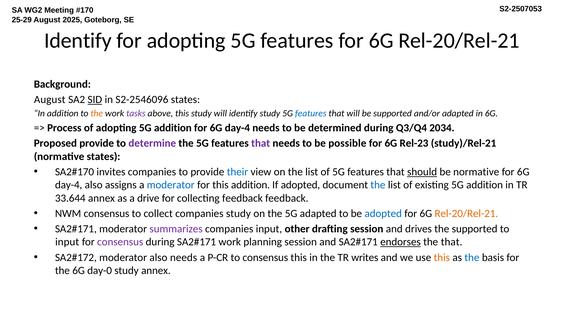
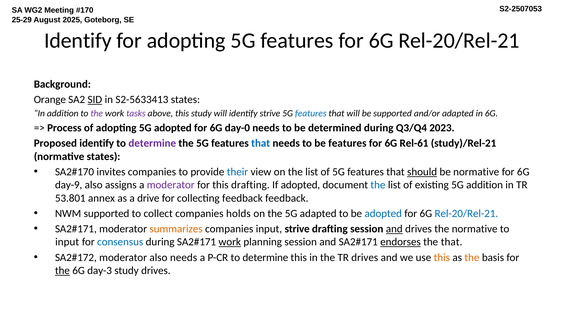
August at (50, 100): August -> Orange
S2-2546096: S2-2546096 -> S2-5633413
the at (97, 114) colour: orange -> purple
identify study: study -> strive
adopting 5G addition: addition -> adopted
day-4 at (237, 128): day-4 -> day-0
2034: 2034 -> 2023
Proposed provide: provide -> identify
that at (261, 143) colour: purple -> blue
be possible: possible -> features
Rel-23: Rel-23 -> Rel-61
day-4 at (69, 185): day-4 -> day-9
moderator at (171, 185) colour: blue -> purple
this addition: addition -> drafting
33.644: 33.644 -> 53.801
NWM consensus: consensus -> supported
companies study: study -> holds
Rel-20/Rel-21 at (466, 214) colour: orange -> blue
summarizes colour: purple -> orange
input other: other -> strive
and at (394, 229) underline: none -> present
the supported: supported -> normative
consensus at (120, 242) colour: purple -> blue
work at (230, 242) underline: none -> present
P-CR to consensus: consensus -> determine
TR writes: writes -> drives
the at (472, 258) colour: blue -> orange
the at (62, 271) underline: none -> present
day-0: day-0 -> day-3
study annex: annex -> drives
